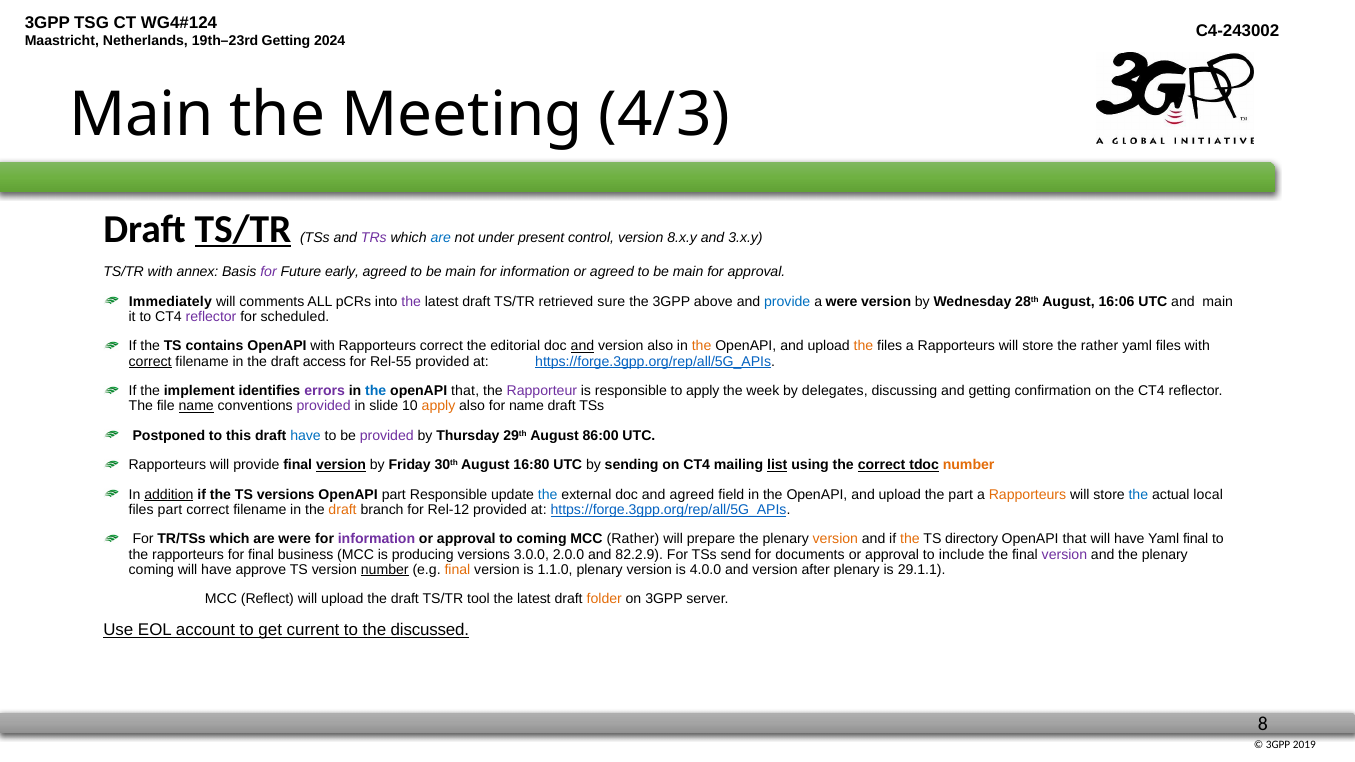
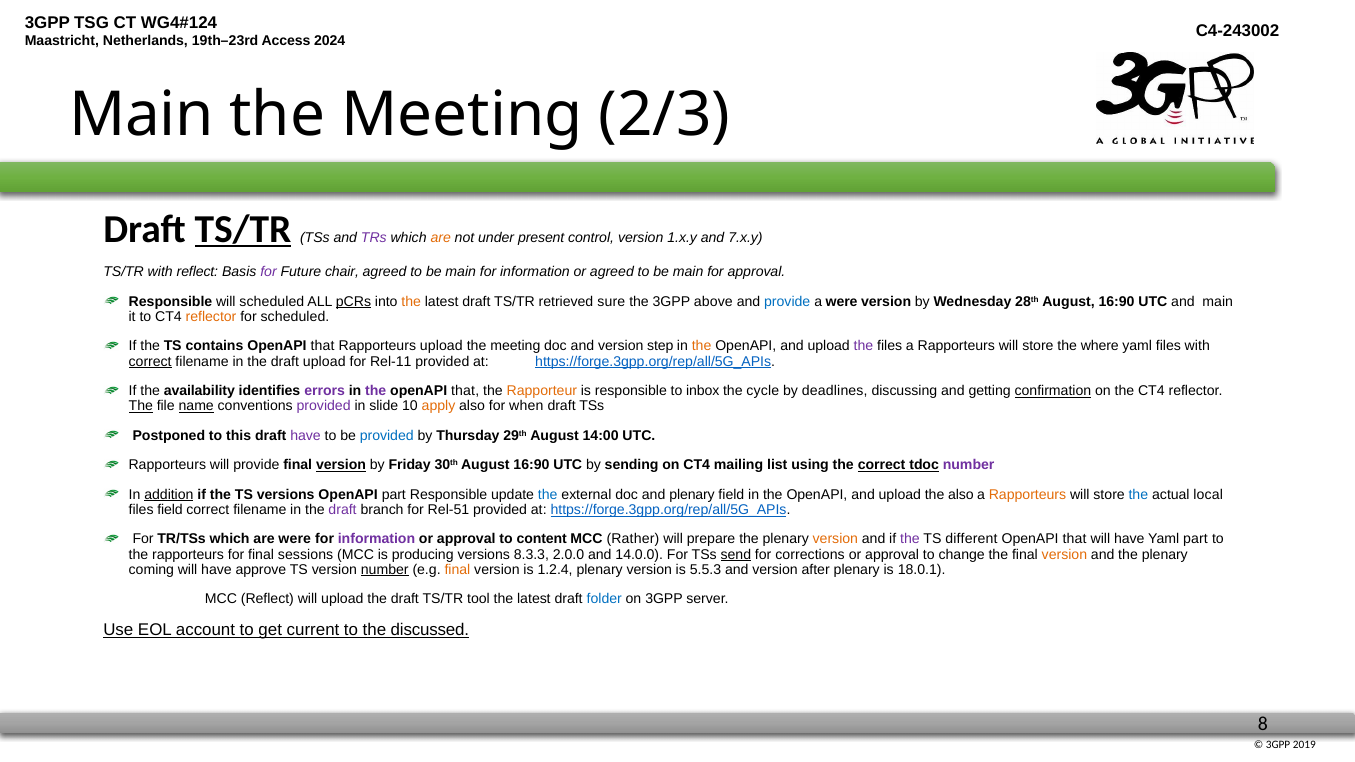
Getting at (286, 41): Getting -> Access
4/3: 4/3 -> 2/3
are at (441, 237) colour: blue -> orange
8.x.y: 8.x.y -> 1.x.y
3.x.y: 3.x.y -> 7.x.y
with annex: annex -> reflect
early: early -> chair
Immediately at (170, 302): Immediately -> Responsible
will comments: comments -> scheduled
pCRs underline: none -> present
the at (411, 302) colour: purple -> orange
28th August 16:06: 16:06 -> 16:90
reflector at (211, 317) colour: purple -> orange
contains OpenAPI with: with -> that
Rapporteurs correct: correct -> upload
editorial at (515, 346): editorial -> meeting
and at (582, 346) underline: present -> none
version also: also -> step
the at (863, 346) colour: orange -> purple
the rather: rather -> where
draft access: access -> upload
Rel-55: Rel-55 -> Rel-11
implement: implement -> availability
the at (376, 391) colour: blue -> purple
Rapporteur colour: purple -> orange
to apply: apply -> inbox
week: week -> cycle
delegates: delegates -> deadlines
confirmation underline: none -> present
The at (141, 406) underline: none -> present
for name: name -> when
have at (305, 436) colour: blue -> purple
provided at (387, 436) colour: purple -> blue
86:00: 86:00 -> 14:00
30th August 16:80: 16:80 -> 16:90
list underline: present -> none
number at (969, 465) colour: orange -> purple
and agreed: agreed -> plenary
the part: part -> also
files part: part -> field
draft at (343, 510) colour: orange -> purple
Rel-12: Rel-12 -> Rel-51
to coming: coming -> content
the at (910, 539) colour: orange -> purple
directory: directory -> different
Yaml final: final -> part
business: business -> sessions
3.0.0: 3.0.0 -> 8.3.3
82.2.9: 82.2.9 -> 14.0.0
send underline: none -> present
documents: documents -> corrections
include: include -> change
version at (1064, 555) colour: purple -> orange
1.1.0: 1.1.0 -> 1.2.4
4.0.0: 4.0.0 -> 5.5.3
29.1.1: 29.1.1 -> 18.0.1
folder colour: orange -> blue
